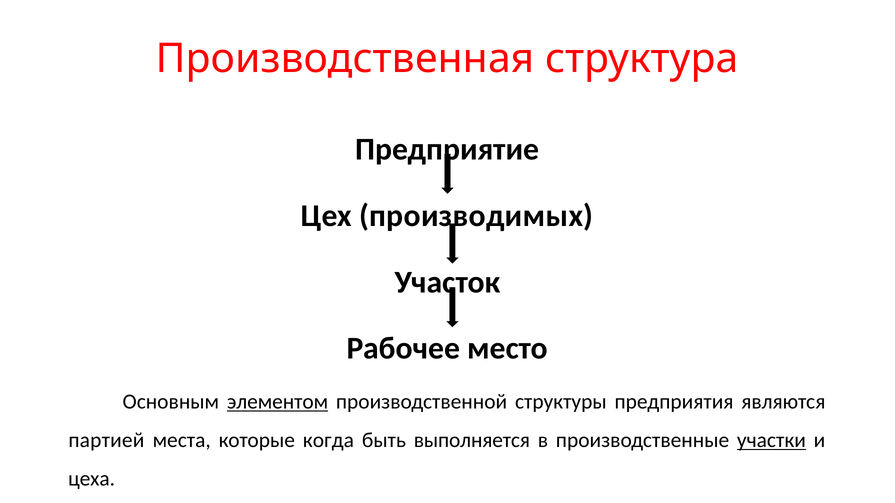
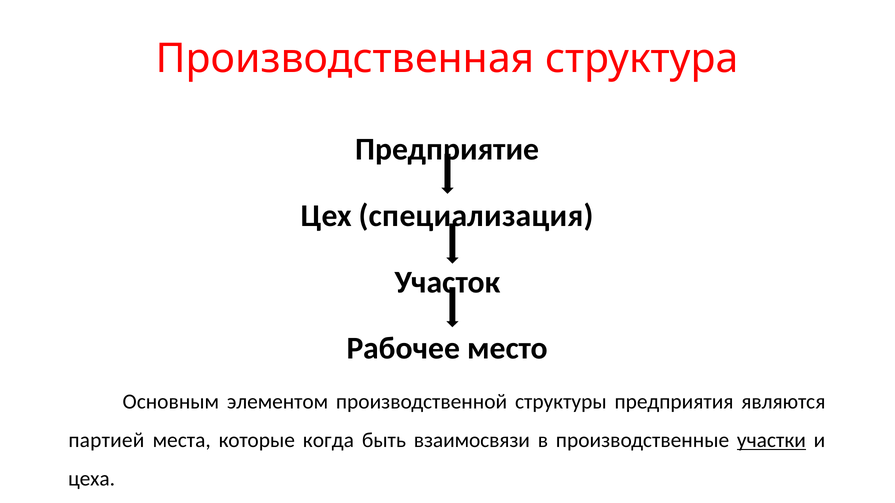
производимых: производимых -> специализация
элементом underline: present -> none
выполняется: выполняется -> взаимосвязи
